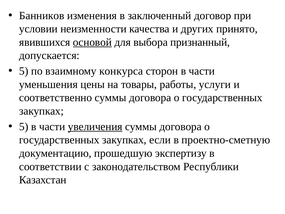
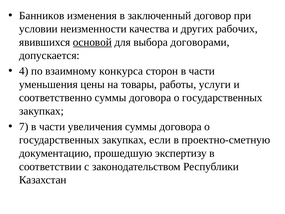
принято: принято -> рабочих
признанный: признанный -> договорами
5 at (24, 71): 5 -> 4
5 at (24, 126): 5 -> 7
увеличения underline: present -> none
